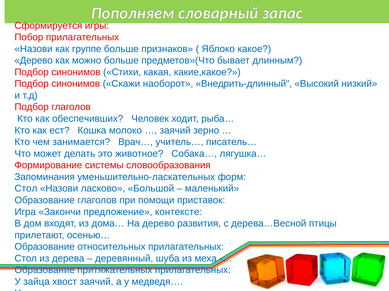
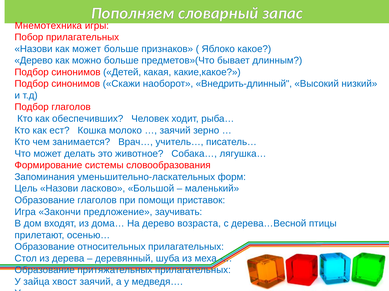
Сформируется: Сформируется -> Мнемотехника
как группе: группе -> может
Стихи: Стихи -> Детей
Стол at (26, 189): Стол -> Цель
контексте: контексте -> заучивать
развития: развития -> возраста
